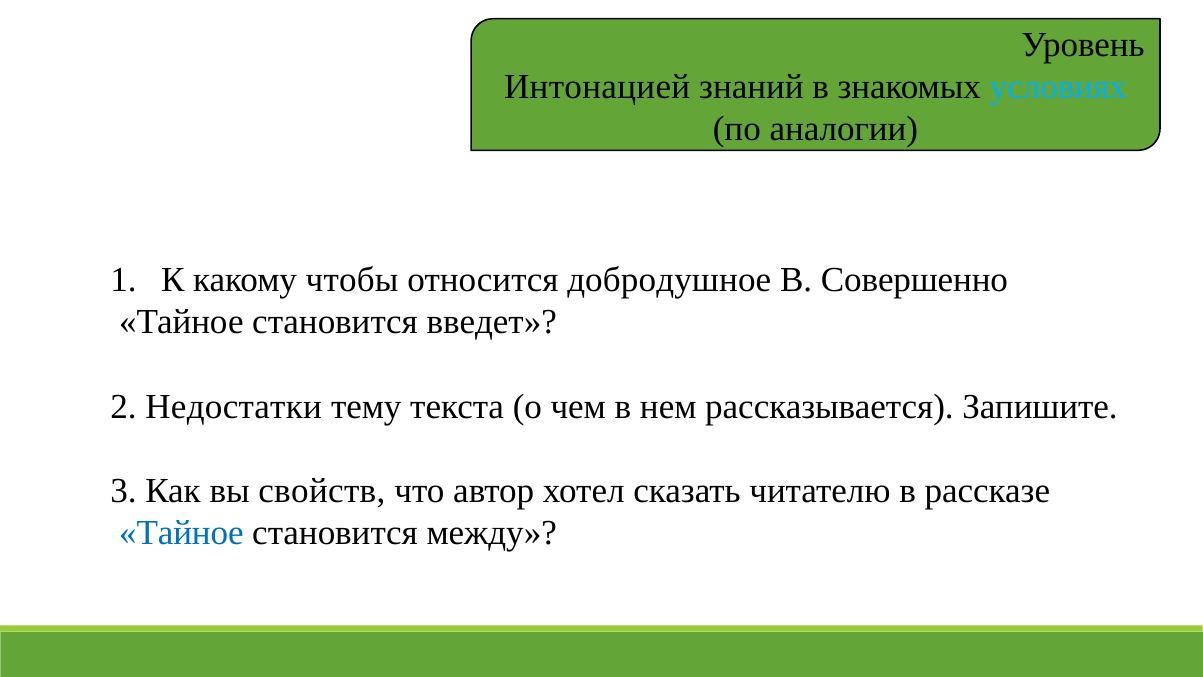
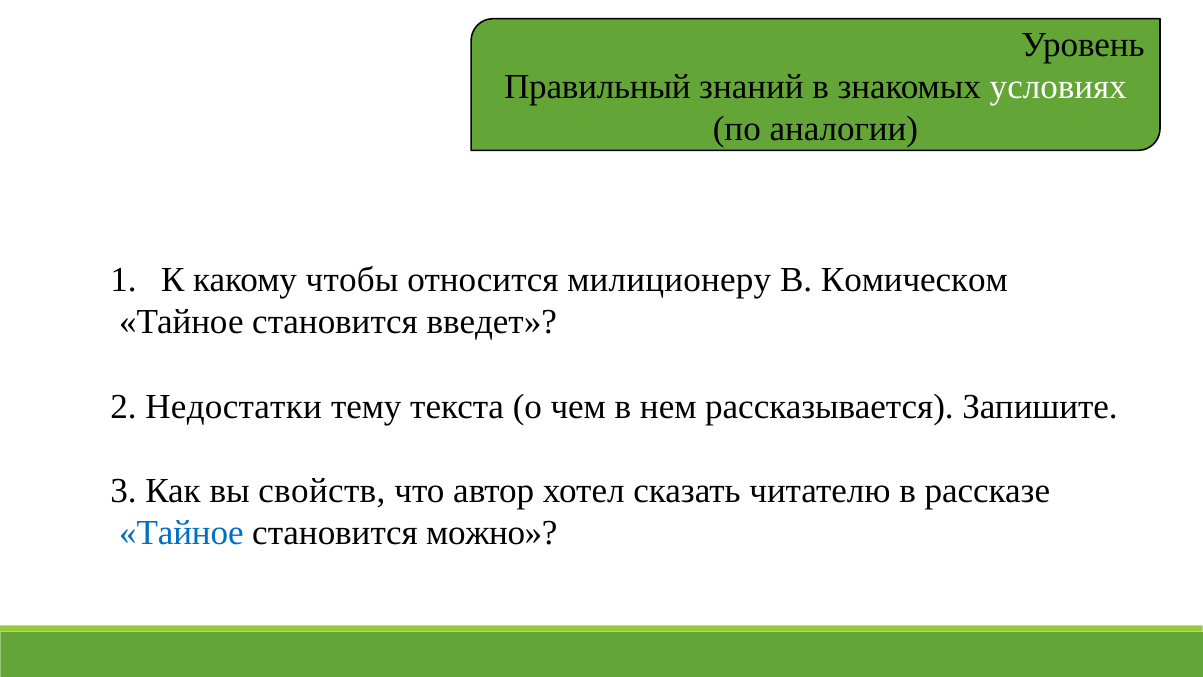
Интонацией: Интонацией -> Правильный
условиях colour: light blue -> white
добродушное: добродушное -> милиционеру
Совершенно: Совершенно -> Комическом
между: между -> можно
